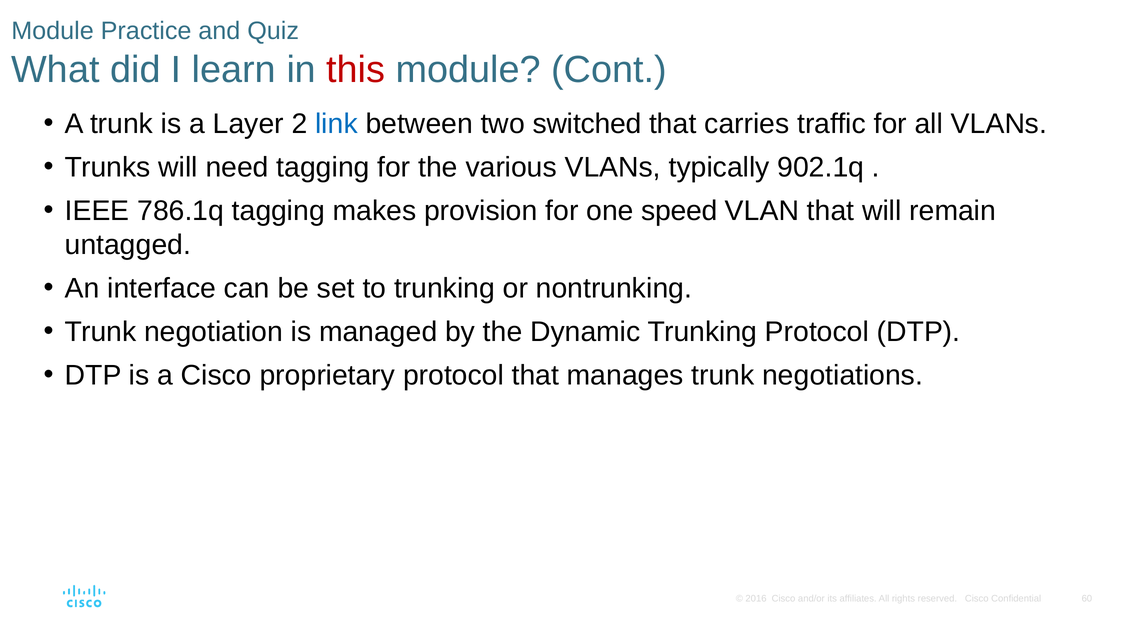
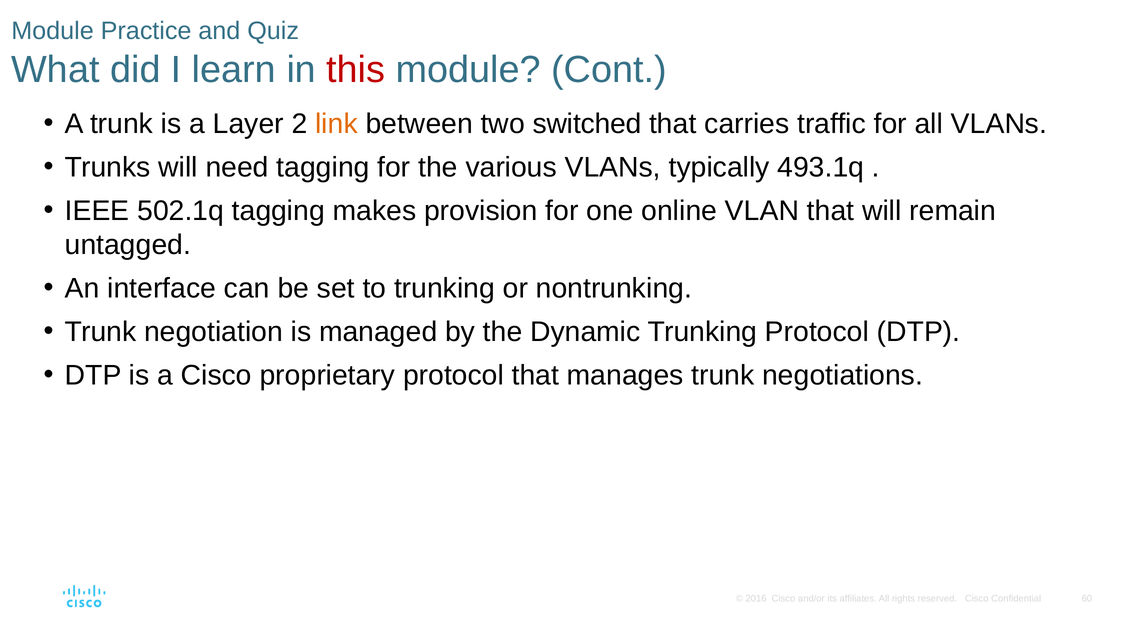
link colour: blue -> orange
902.1q: 902.1q -> 493.1q
786.1q: 786.1q -> 502.1q
speed: speed -> online
